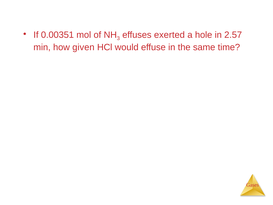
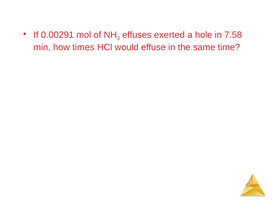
0.00351: 0.00351 -> 0.00291
2.57: 2.57 -> 7.58
given: given -> times
